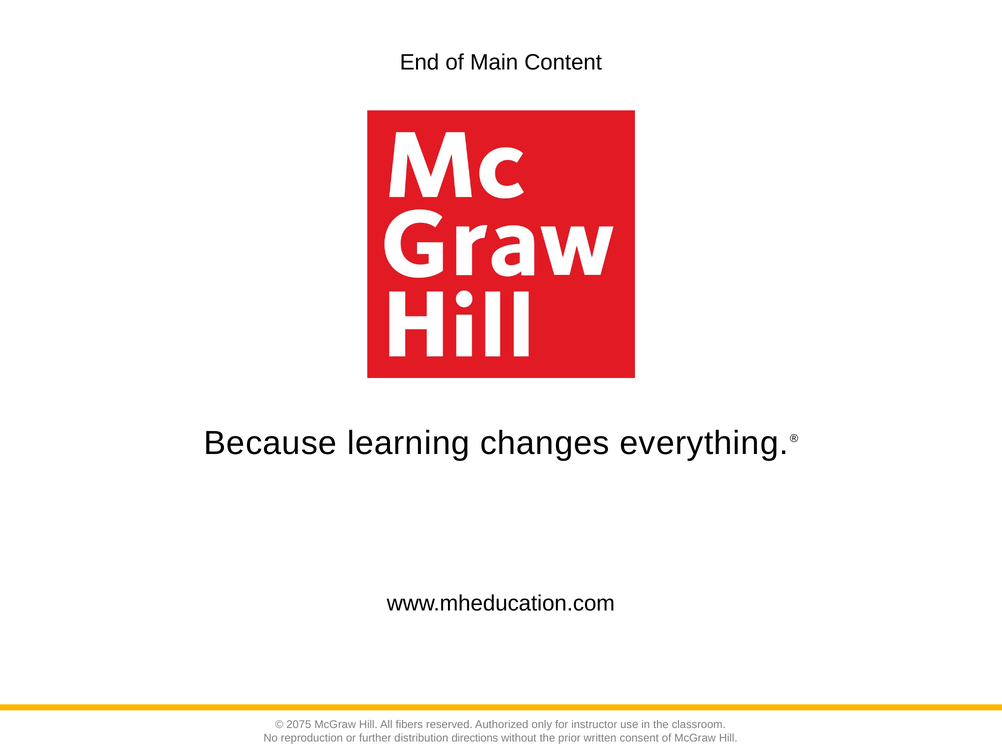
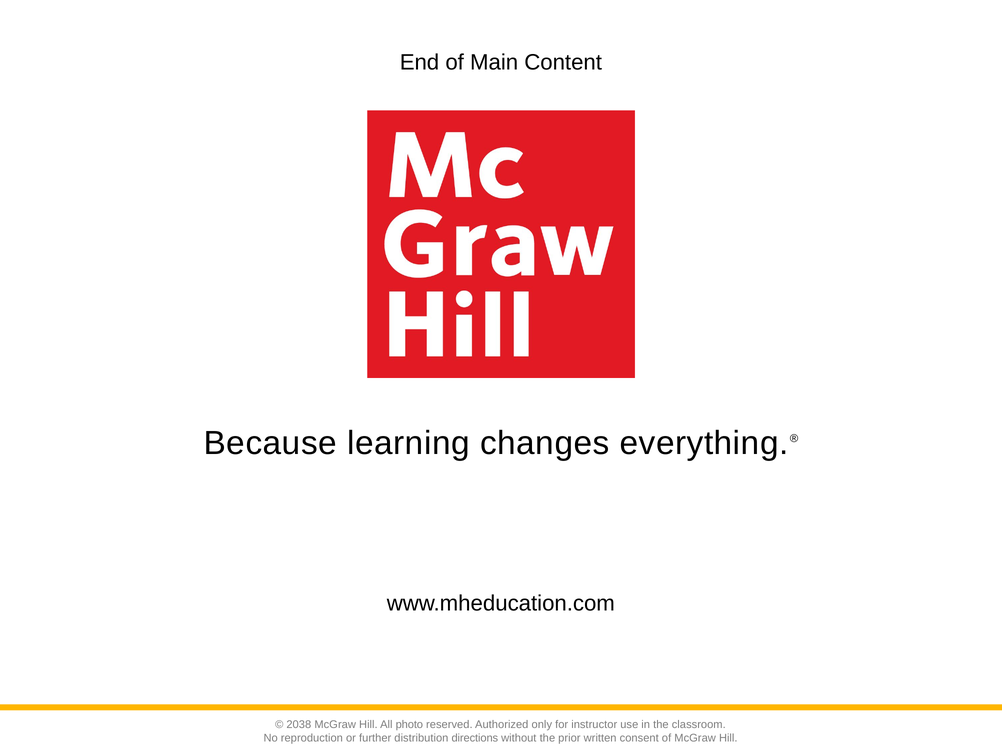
2075: 2075 -> 2038
fibers: fibers -> photo
